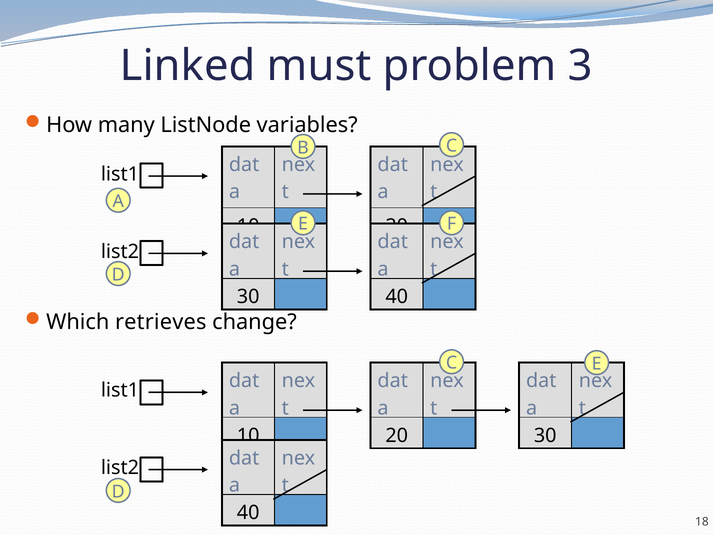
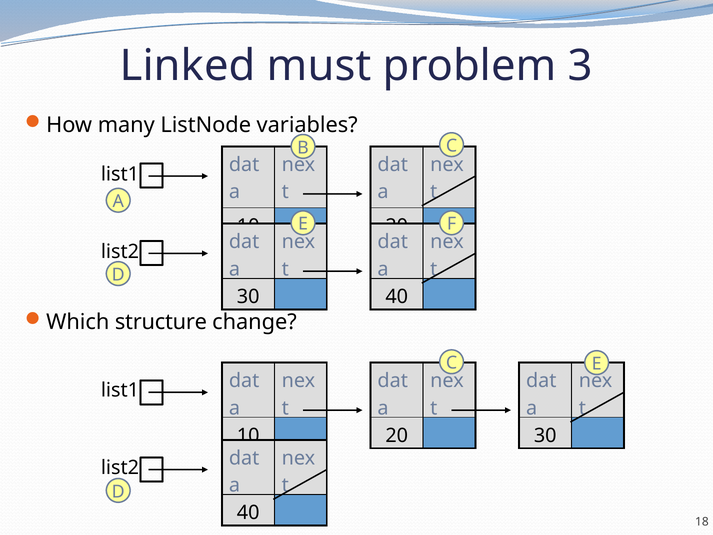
retrieves: retrieves -> structure
